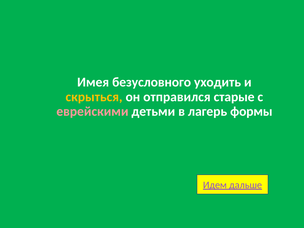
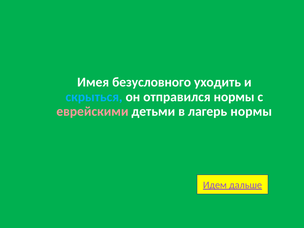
скрыться colour: yellow -> light blue
отправился старые: старые -> нормы
лагерь формы: формы -> нормы
